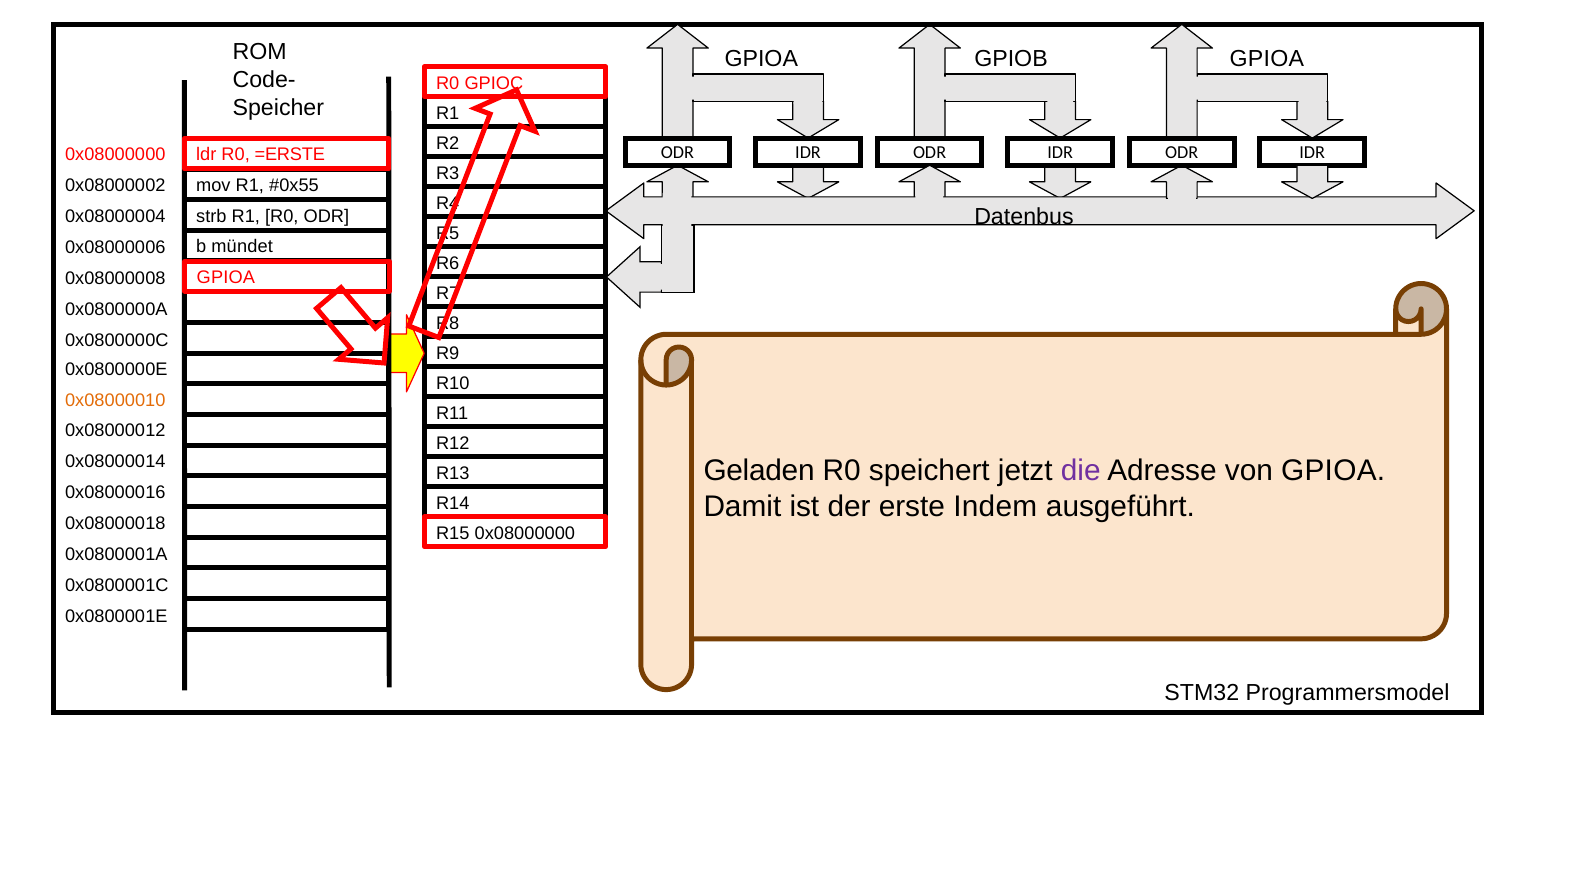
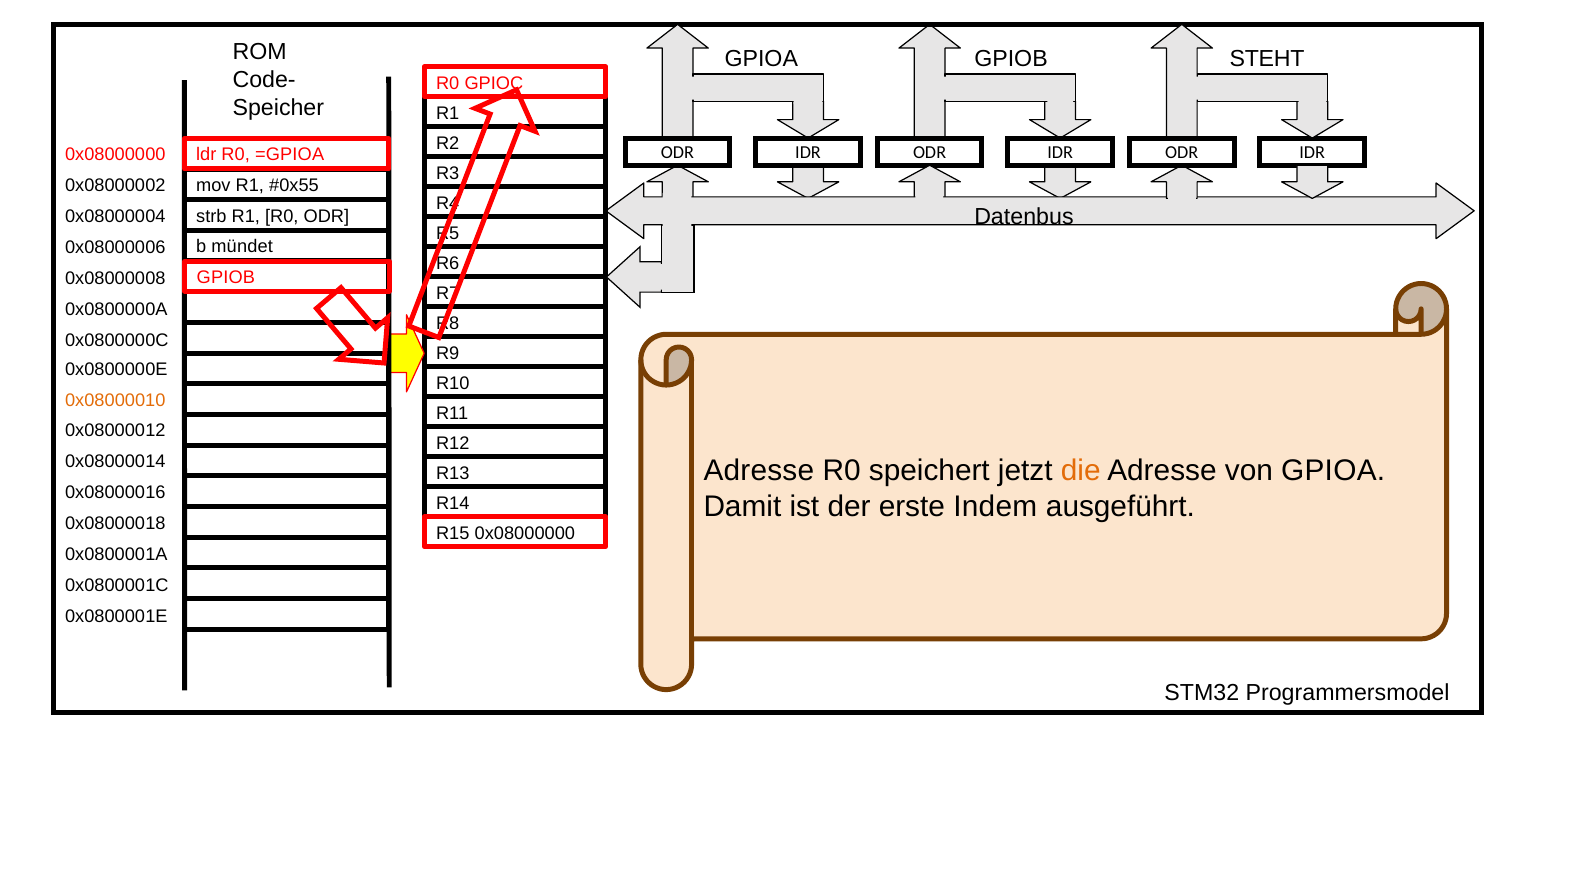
GPIOB GPIOA: GPIOA -> STEHT
=ERSTE: =ERSTE -> =GPIOA
GPIOA at (226, 278): GPIOA -> GPIOB
Geladen at (759, 471): Geladen -> Adresse
die colour: purple -> orange
